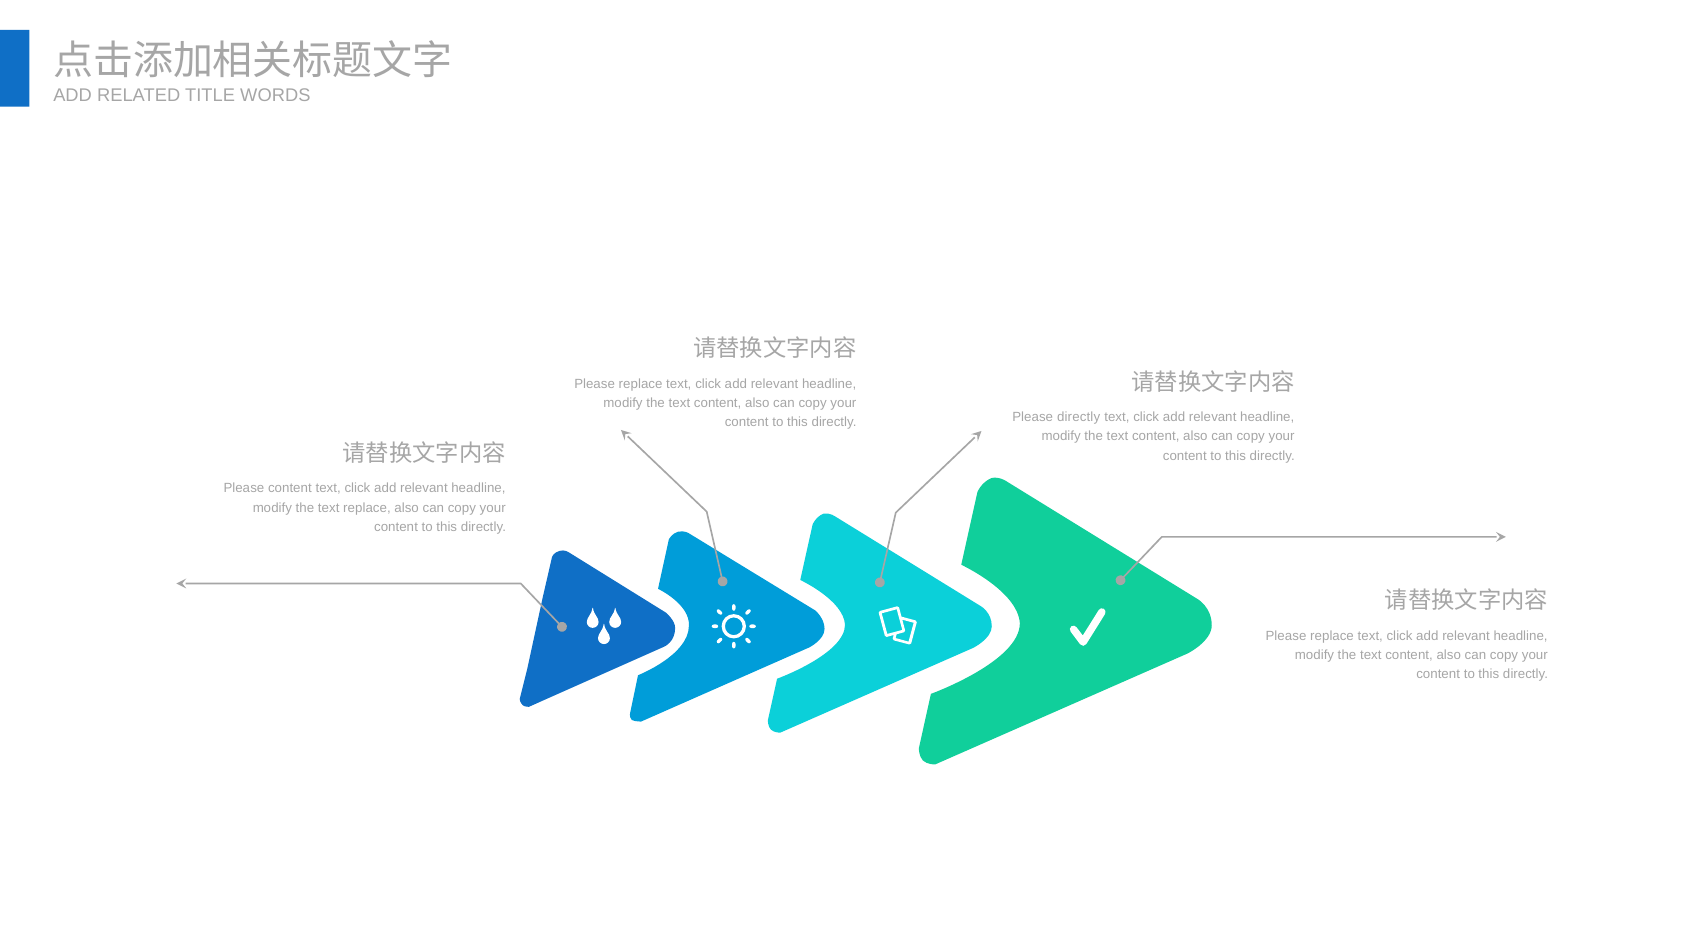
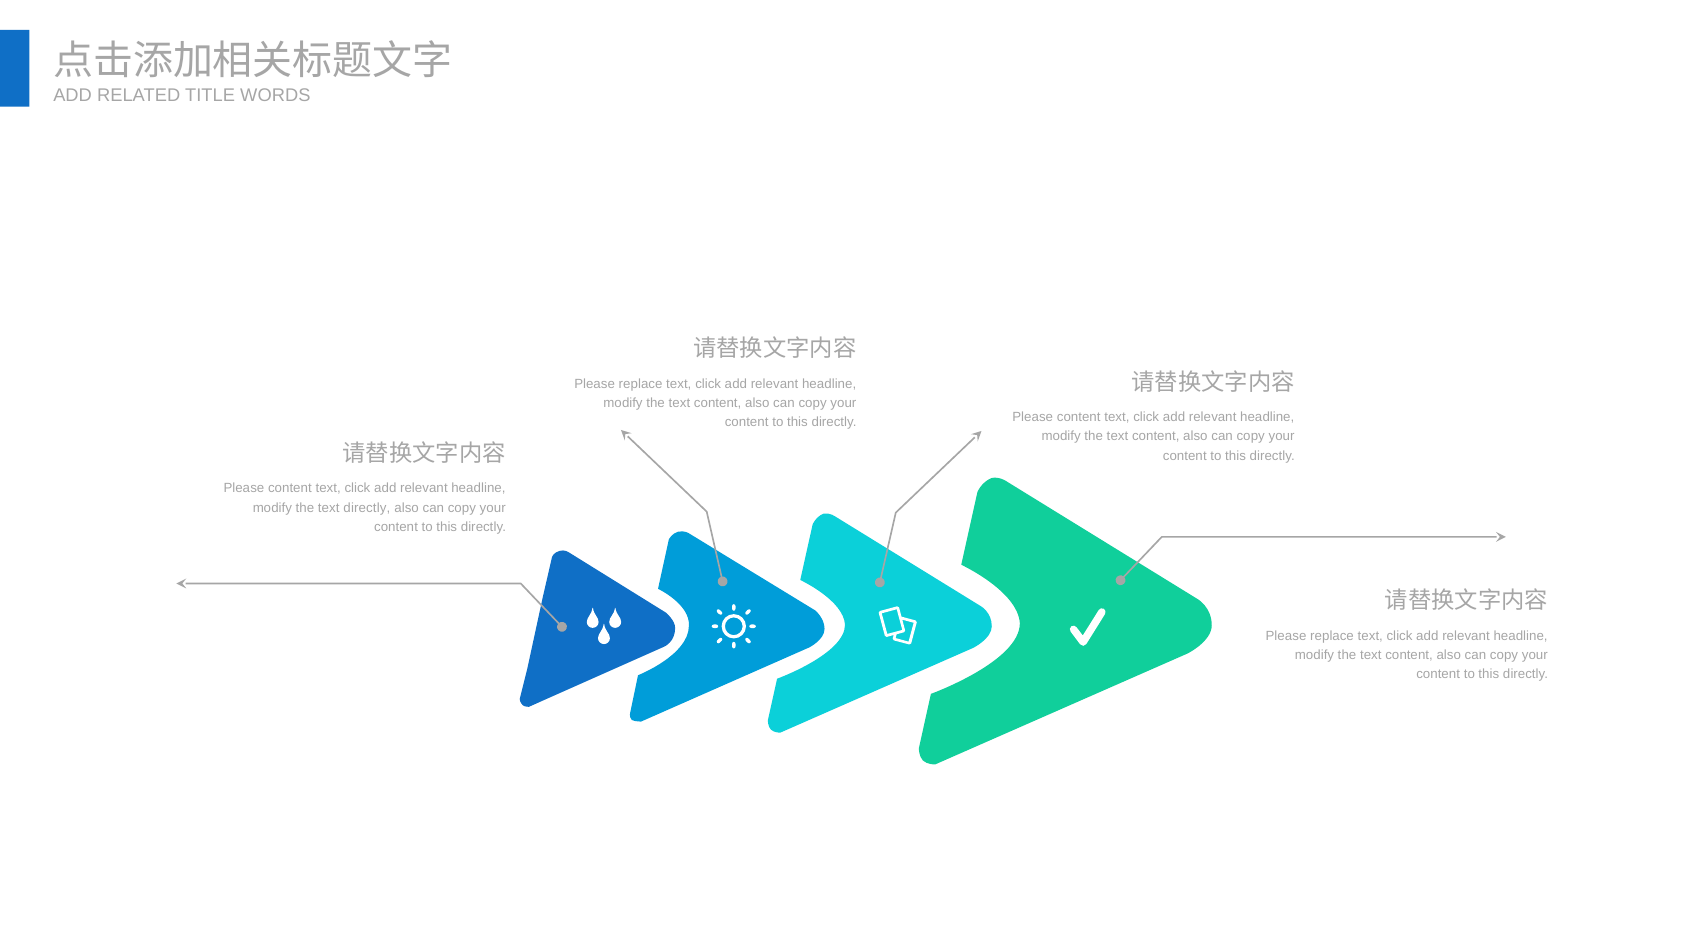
directly at (1079, 417): directly -> content
text replace: replace -> directly
